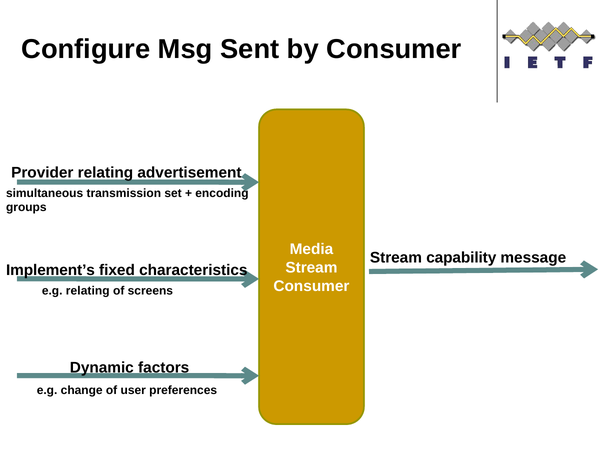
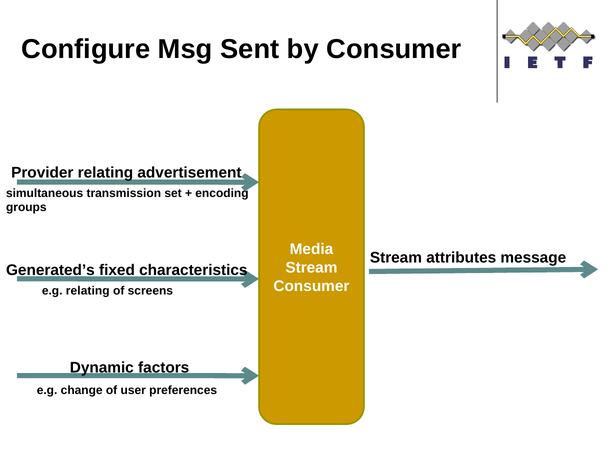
capability: capability -> attributes
Implement’s: Implement’s -> Generated’s
